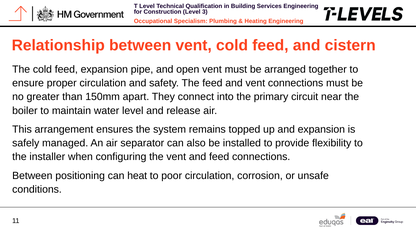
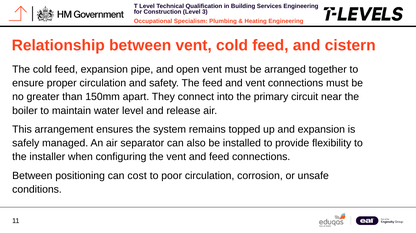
heat: heat -> cost
